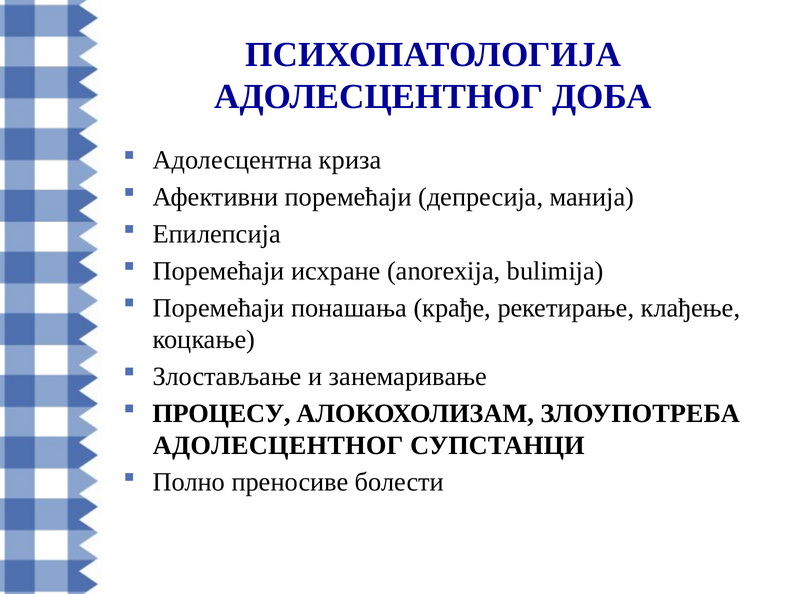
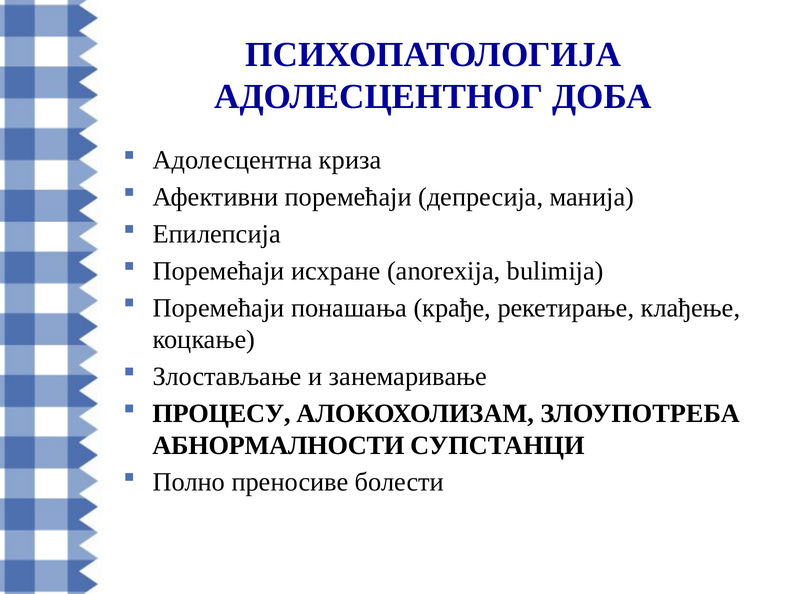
АДОЛЕСЦЕНТНОГ at (278, 445): АДОЛЕСЦЕНТНОГ -> АБНОРМАЛНОСТИ
